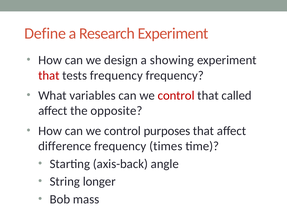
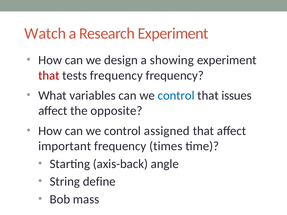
Define: Define -> Watch
control at (176, 96) colour: red -> blue
called: called -> issues
purposes: purposes -> assigned
difference: difference -> important
longer: longer -> define
